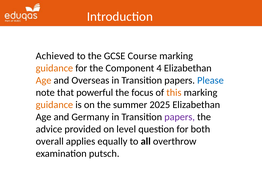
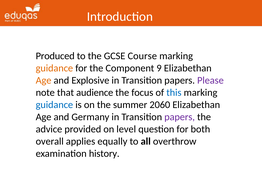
Achieved: Achieved -> Produced
4: 4 -> 9
Overseas: Overseas -> Explosive
Please colour: blue -> purple
powerful: powerful -> audience
this colour: orange -> blue
guidance at (54, 105) colour: orange -> blue
2025: 2025 -> 2060
putsch: putsch -> history
